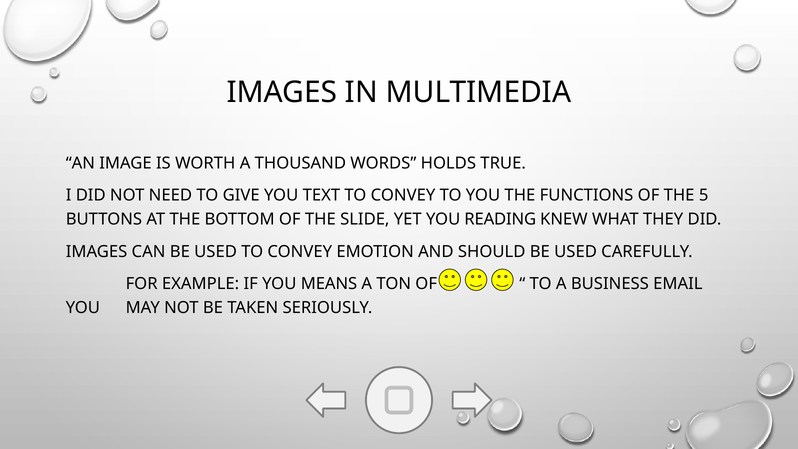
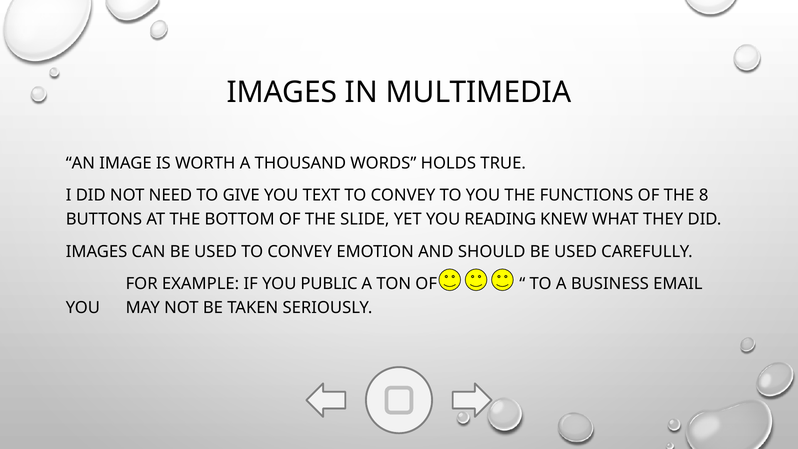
5: 5 -> 8
MEANS: MEANS -> PUBLIC
